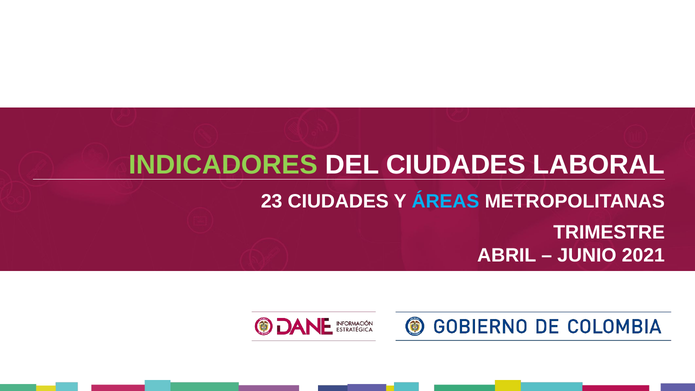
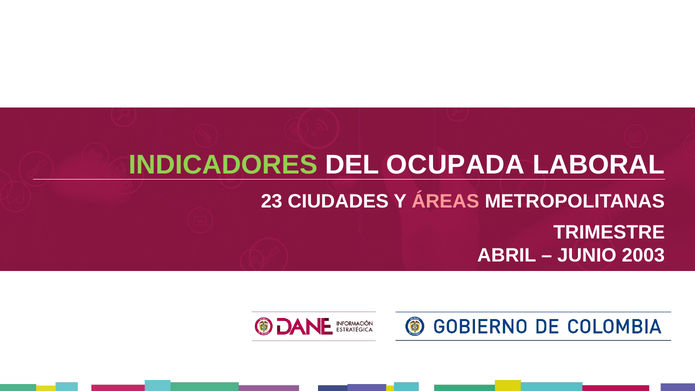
DEL CIUDADES: CIUDADES -> OCUPADA
ÁREAS colour: light blue -> pink
2021: 2021 -> 2003
